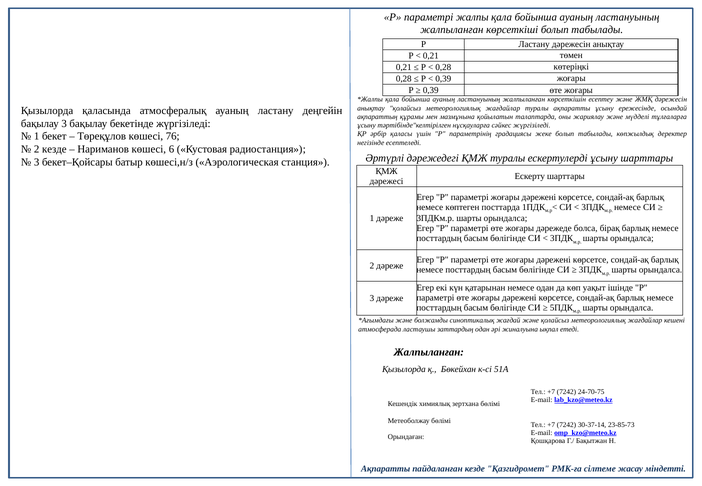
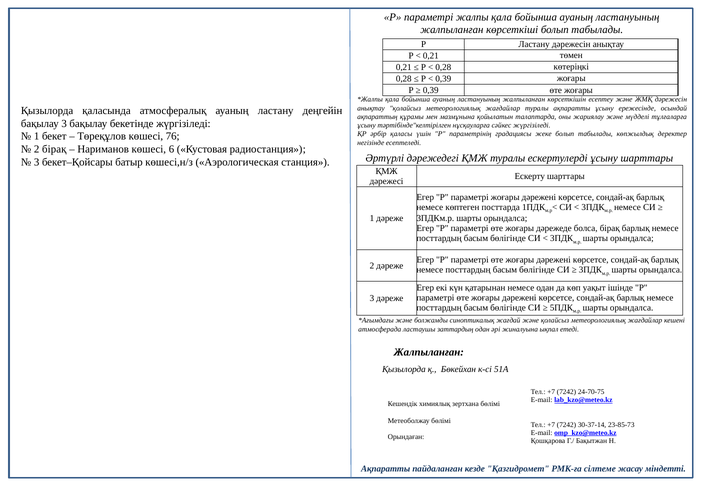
2 кезде: кезде -> бірақ
